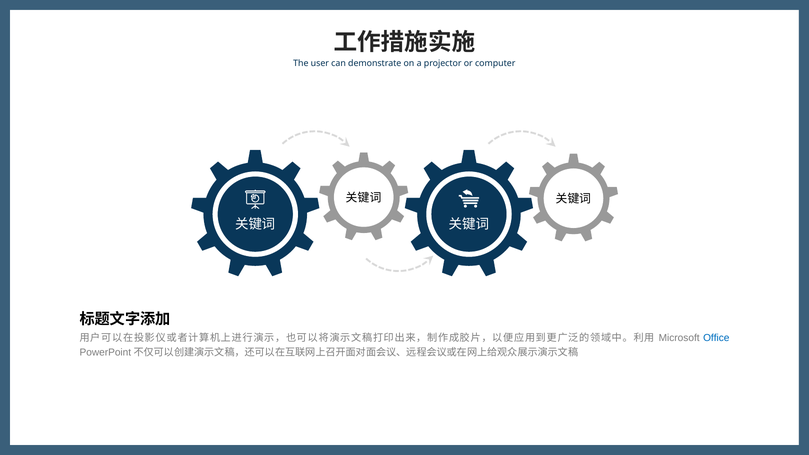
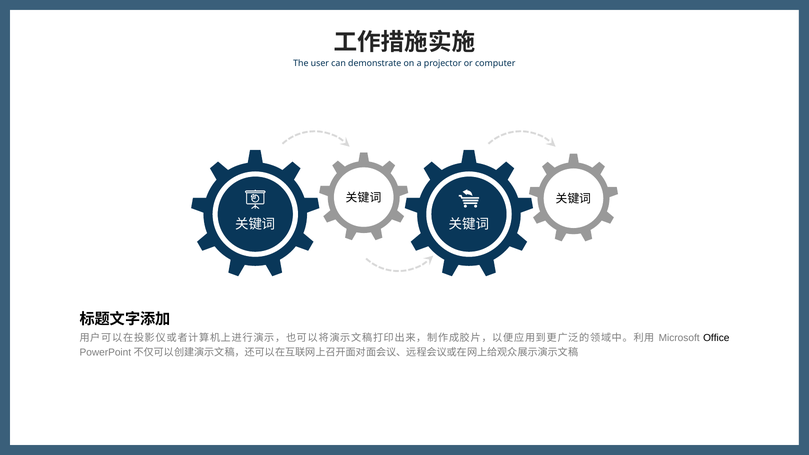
Office colour: blue -> black
